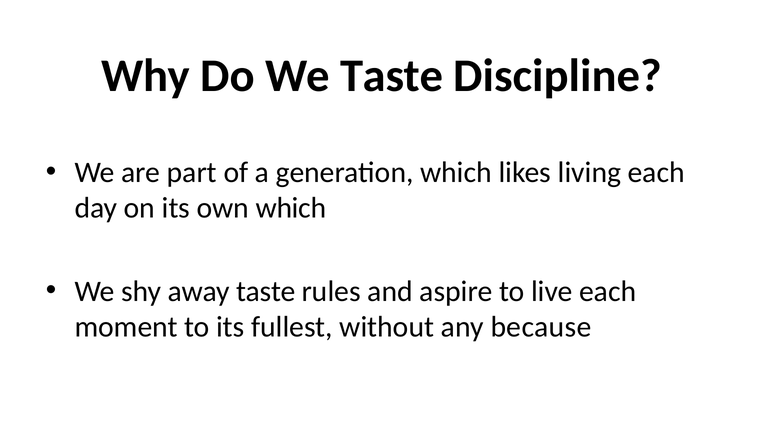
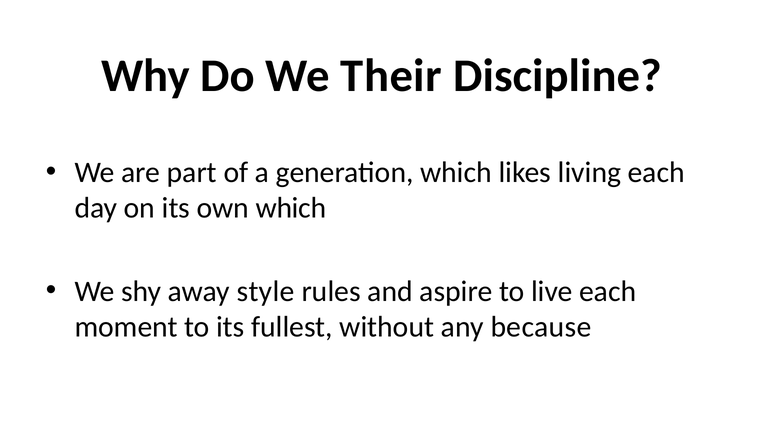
We Taste: Taste -> Their
away taste: taste -> style
